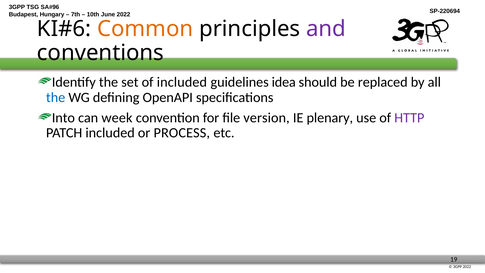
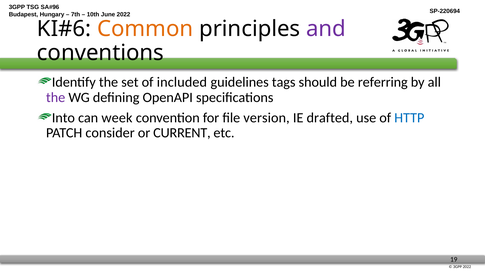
idea: idea -> tags
replaced: replaced -> referring
the at (56, 97) colour: blue -> purple
plenary: plenary -> drafted
HTTP colour: purple -> blue
PATCH included: included -> consider
PROCESS: PROCESS -> CURRENT
